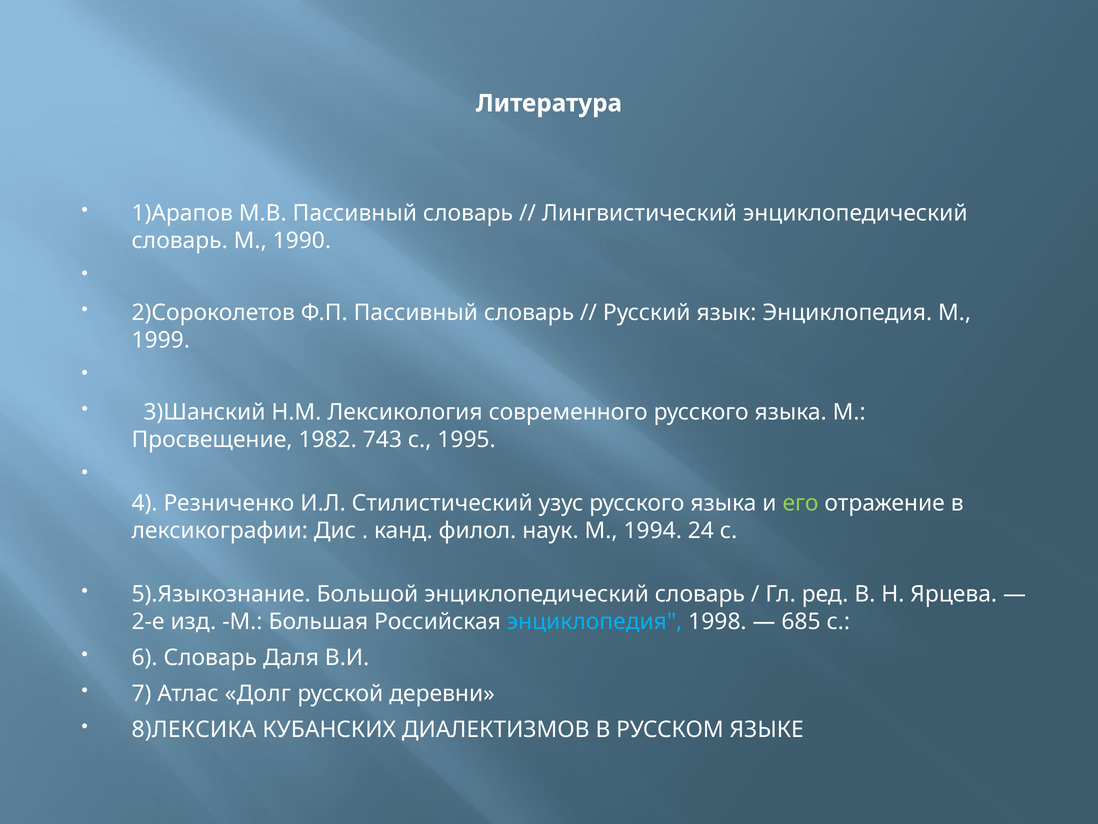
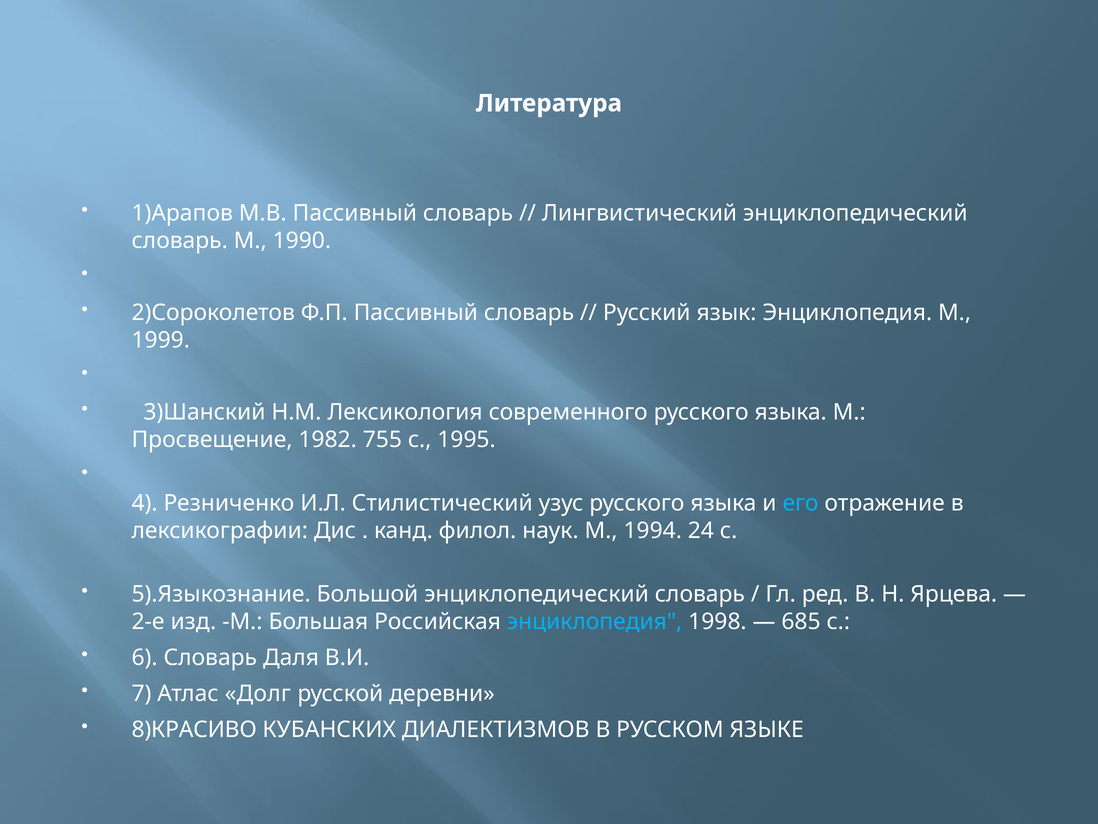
743: 743 -> 755
его colour: light green -> light blue
8)ЛЕКСИКА: 8)ЛЕКСИКА -> 8)КРАСИВО
